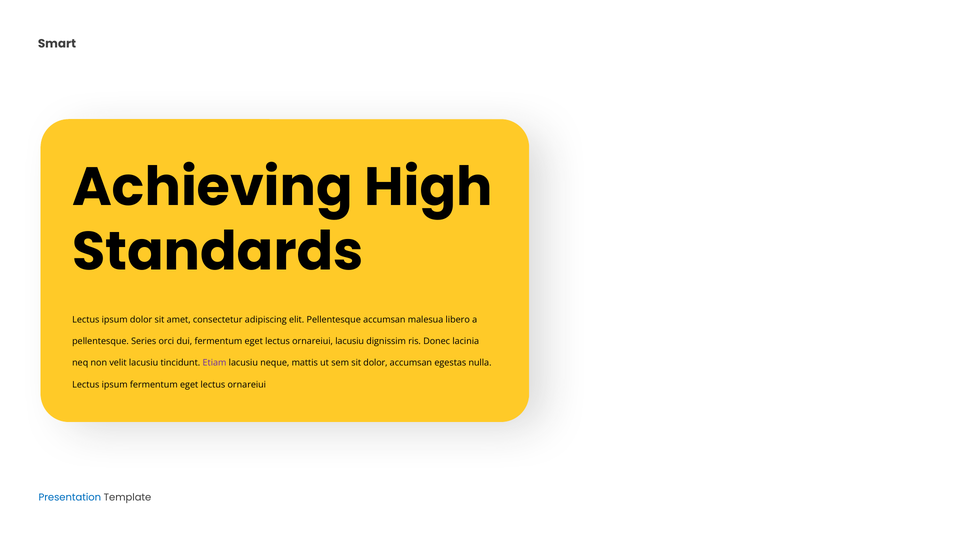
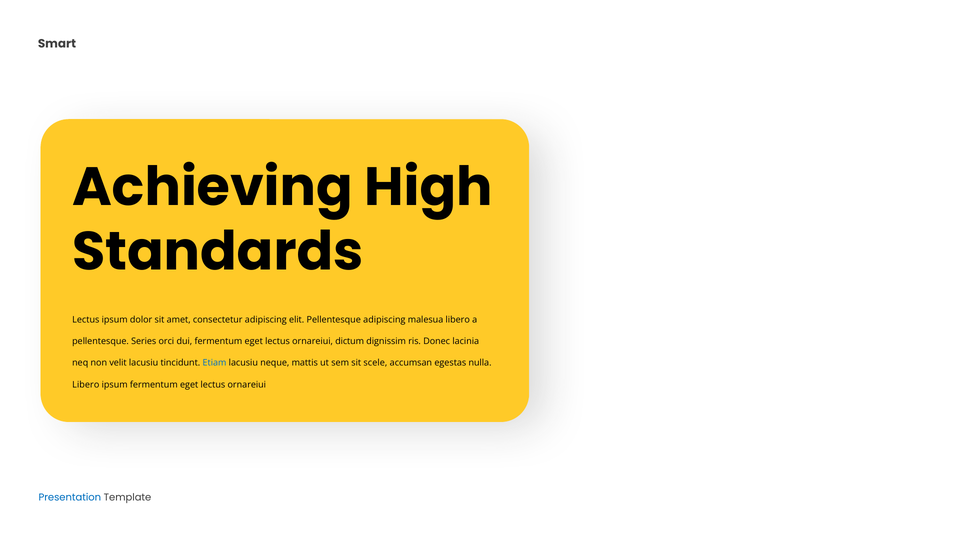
Pellentesque accumsan: accumsan -> adipiscing
ornareiui lacusiu: lacusiu -> dictum
Etiam colour: purple -> blue
sit dolor: dolor -> scele
Lectus at (86, 385): Lectus -> Libero
